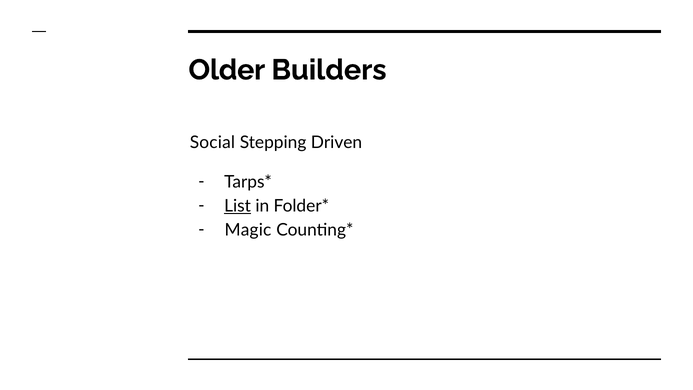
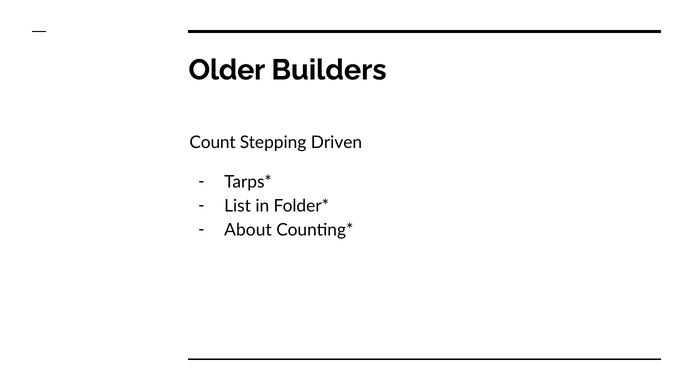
Social: Social -> Count
List underline: present -> none
Magic: Magic -> About
